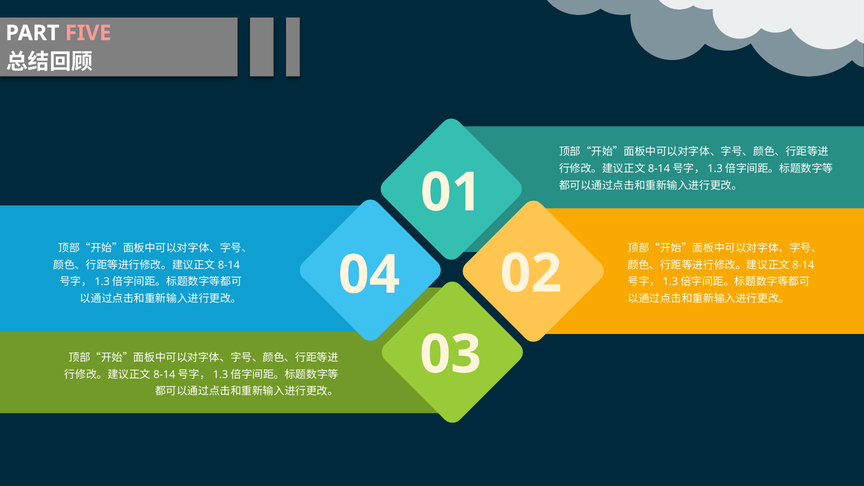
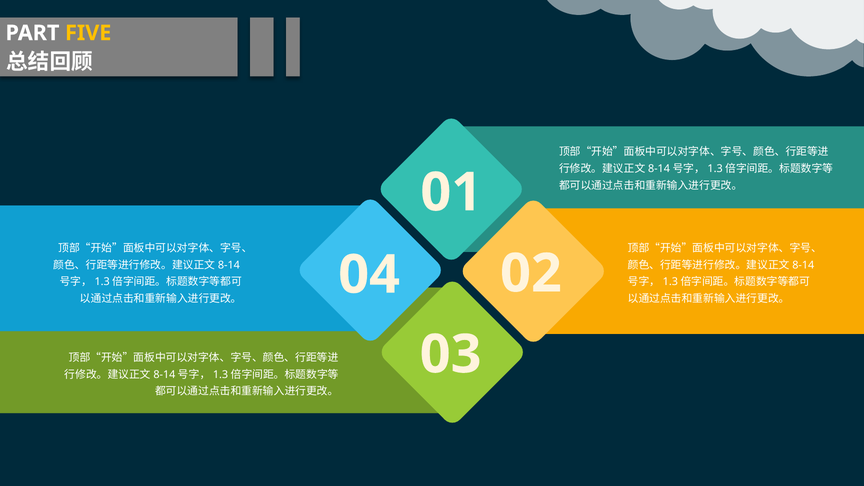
FIVE colour: pink -> yellow
